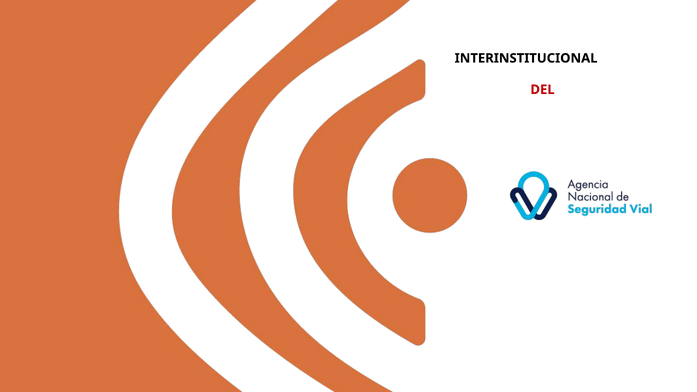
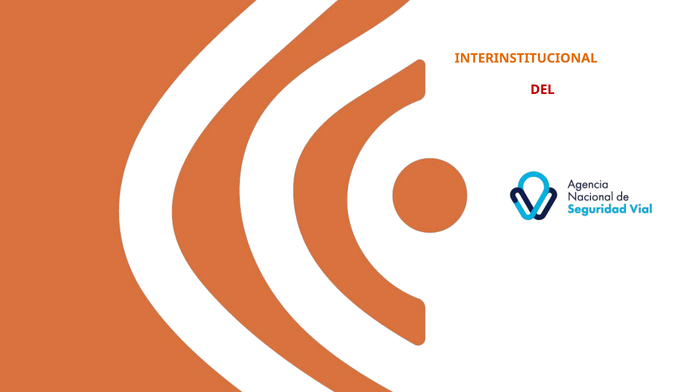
INTERINSTITUCIONAL colour: black -> orange
